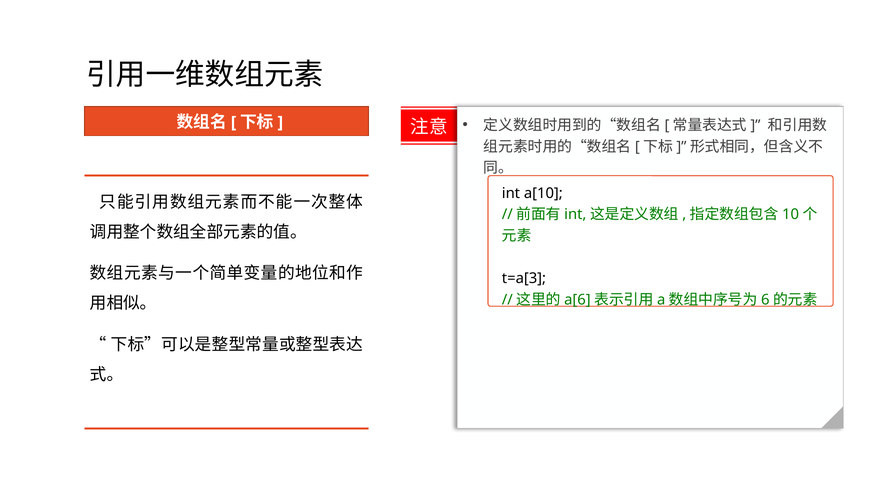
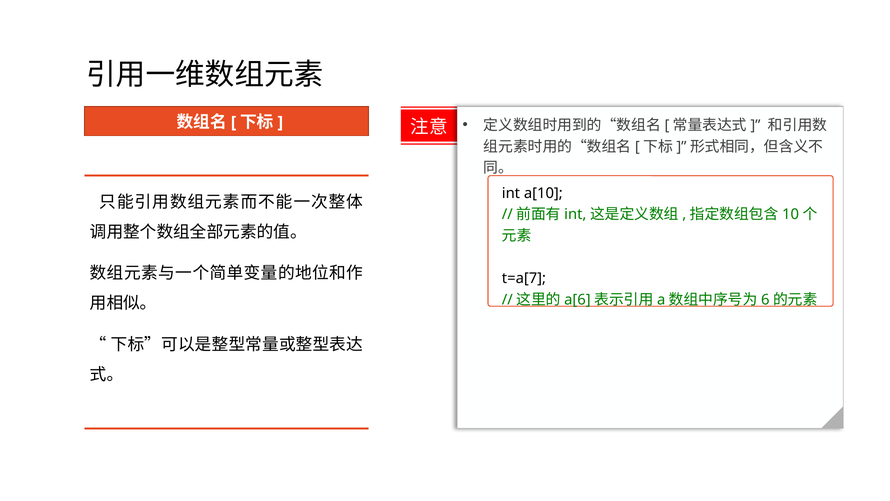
t=a[3: t=a[3 -> t=a[7
